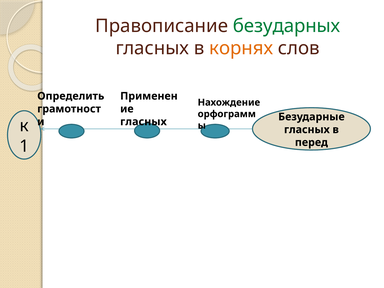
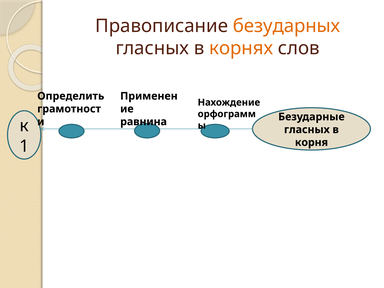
безударных colour: green -> orange
гласных at (143, 122): гласных -> равнина
перед: перед -> корня
